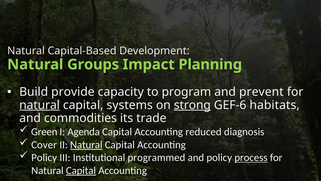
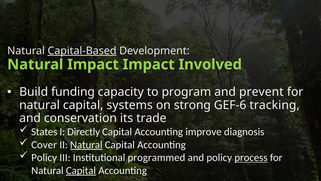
Capital-Based underline: none -> present
Natural Groups: Groups -> Impact
Planning: Planning -> Involved
provide: provide -> funding
natural at (40, 105) underline: present -> none
strong underline: present -> none
habitats: habitats -> tracking
commodities: commodities -> conservation
Green: Green -> States
Agenda: Agenda -> Directly
reduced: reduced -> improve
